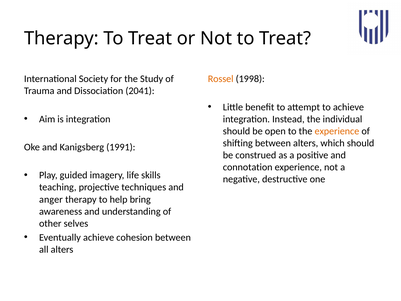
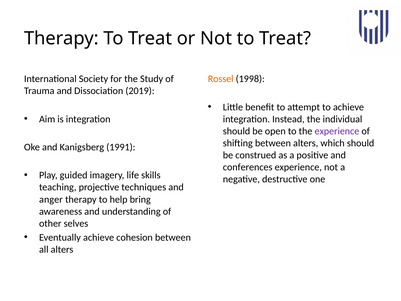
2041: 2041 -> 2019
experience at (337, 131) colour: orange -> purple
connotation: connotation -> conferences
